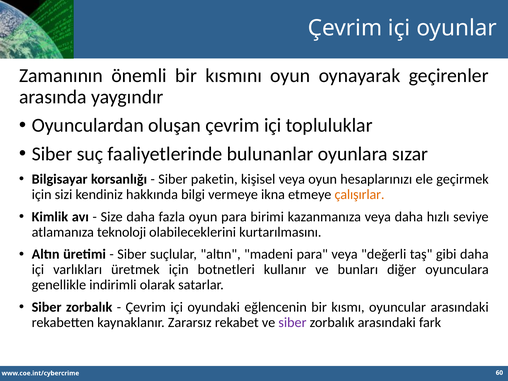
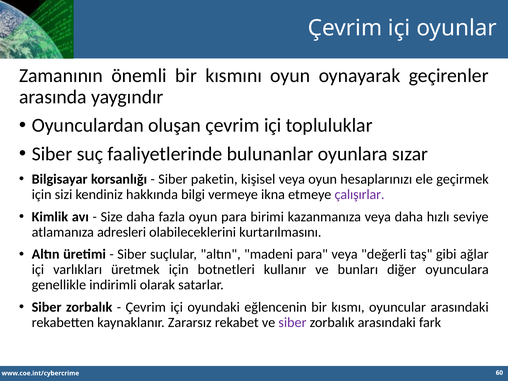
çalışırlar colour: orange -> purple
teknoloji: teknoloji -> adresleri
gibi daha: daha -> ağlar
